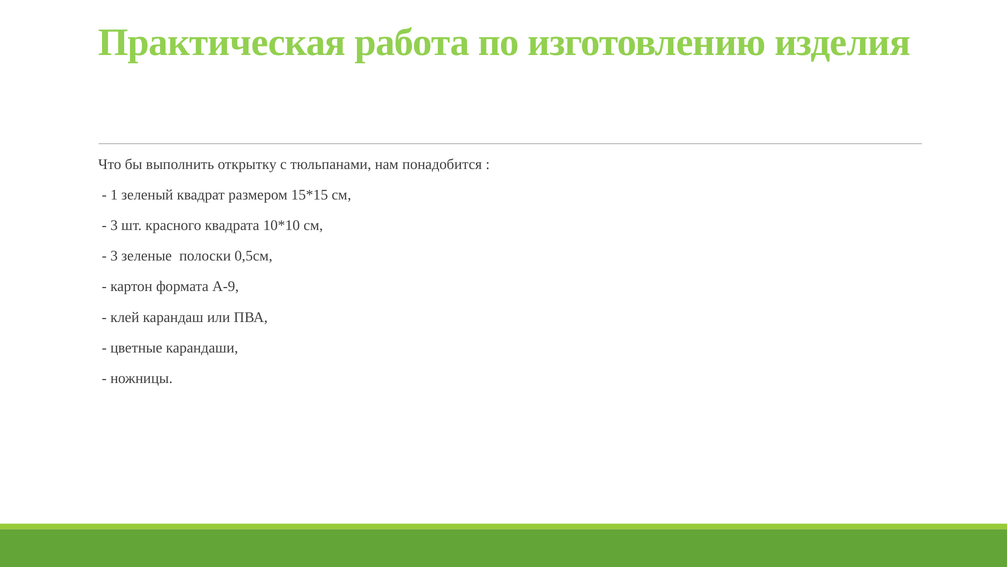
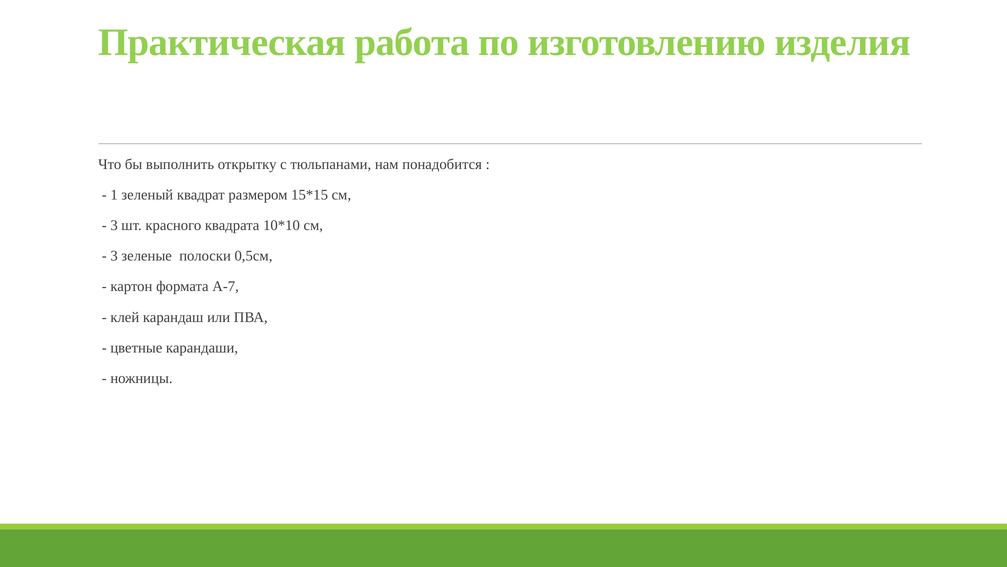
А-9: А-9 -> А-7
